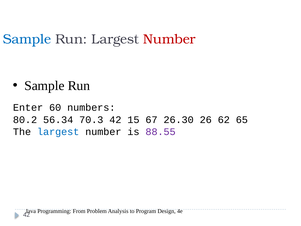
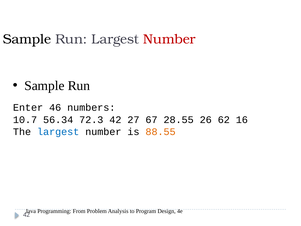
Sample at (27, 39) colour: blue -> black
60: 60 -> 46
80.2: 80.2 -> 10.7
70.3: 70.3 -> 72.3
15: 15 -> 27
26.30: 26.30 -> 28.55
65: 65 -> 16
88.55 colour: purple -> orange
